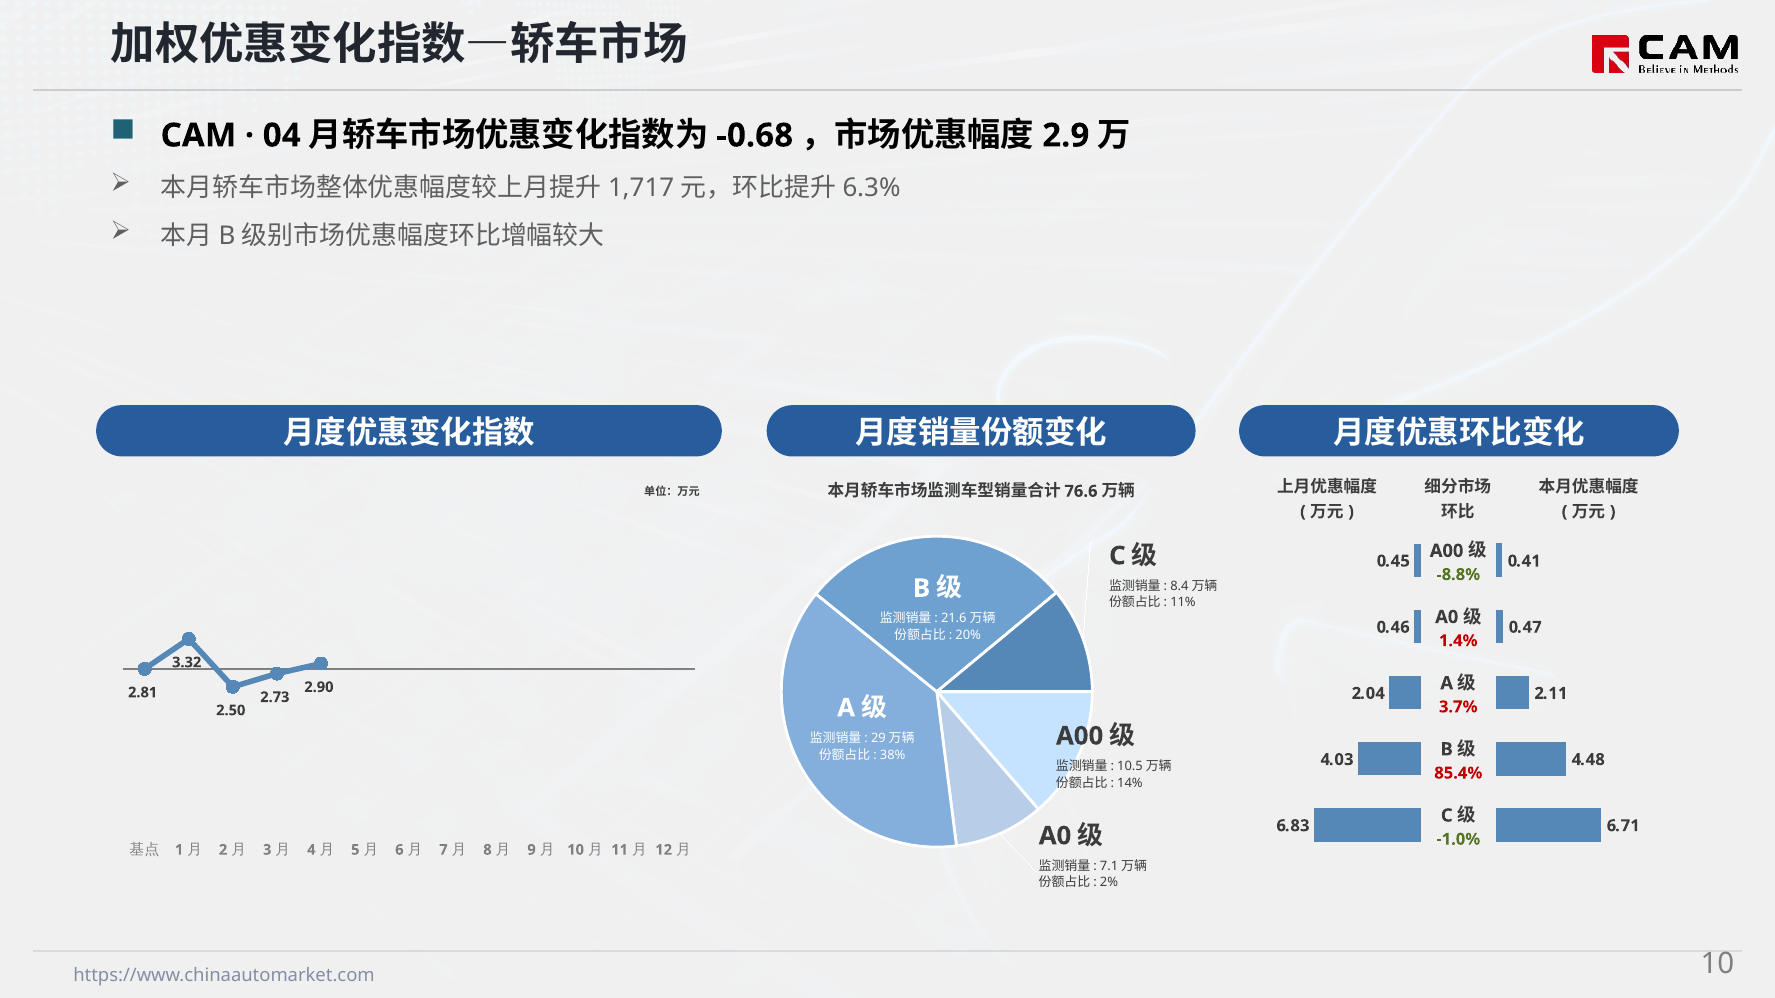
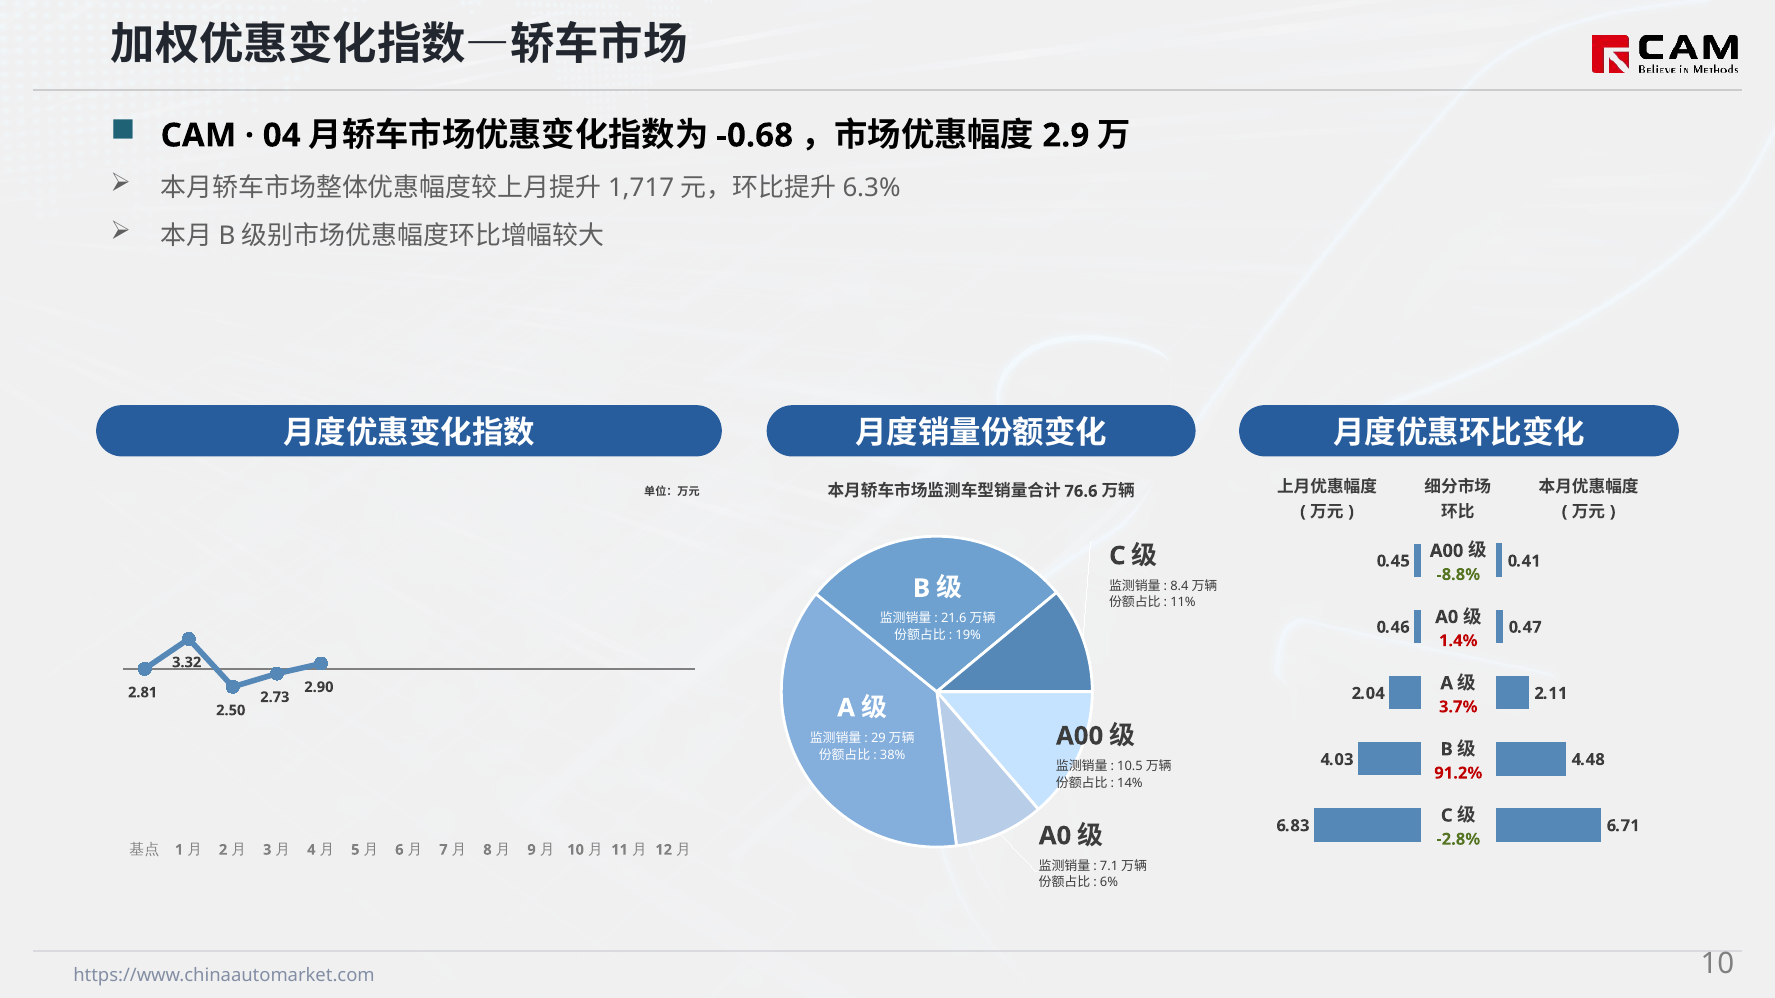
20%: 20% -> 19%
85.4%: 85.4% -> 91.2%
-1.0%: -1.0% -> -2.8%
2%: 2% -> 6%
